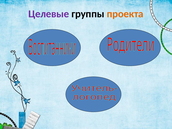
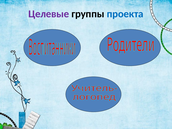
проекта colour: orange -> blue
